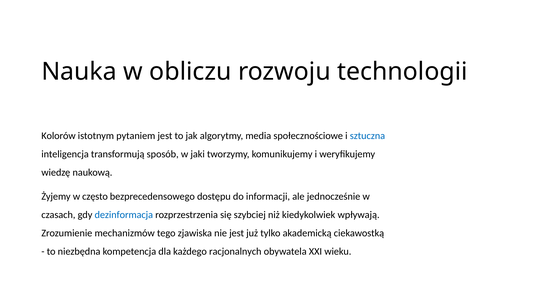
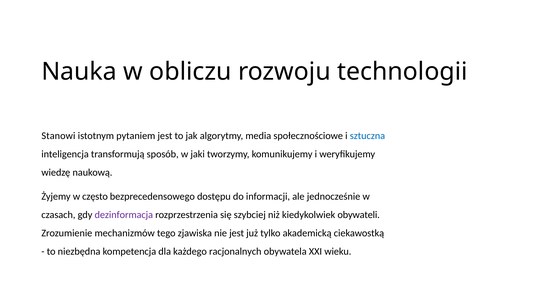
Kolorów: Kolorów -> Stanowi
dezinformacja colour: blue -> purple
wpływają: wpływają -> obywateli
